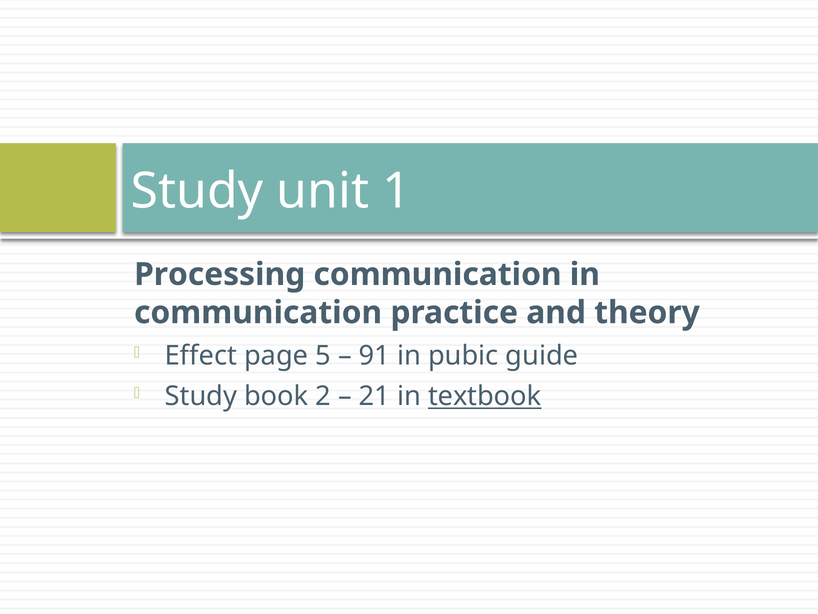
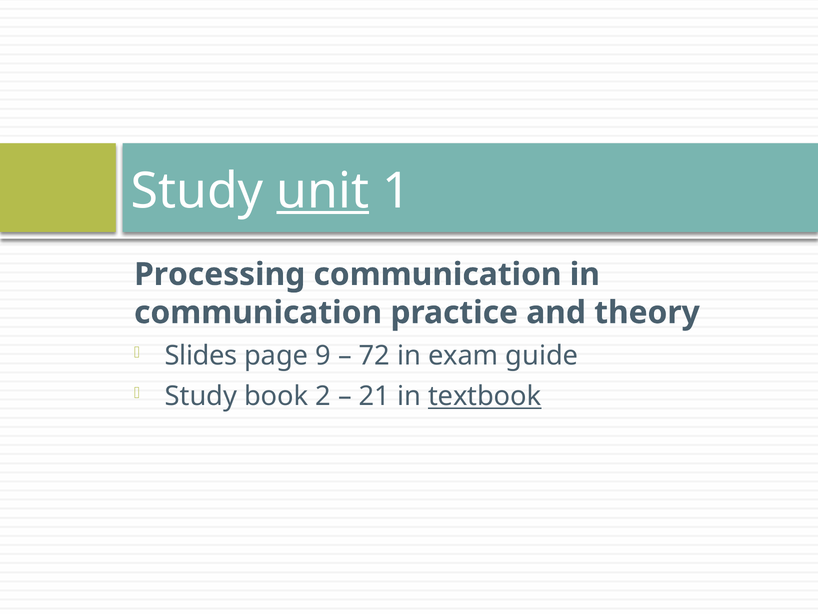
unit underline: none -> present
Effect: Effect -> Slides
5: 5 -> 9
91: 91 -> 72
pubic: pubic -> exam
